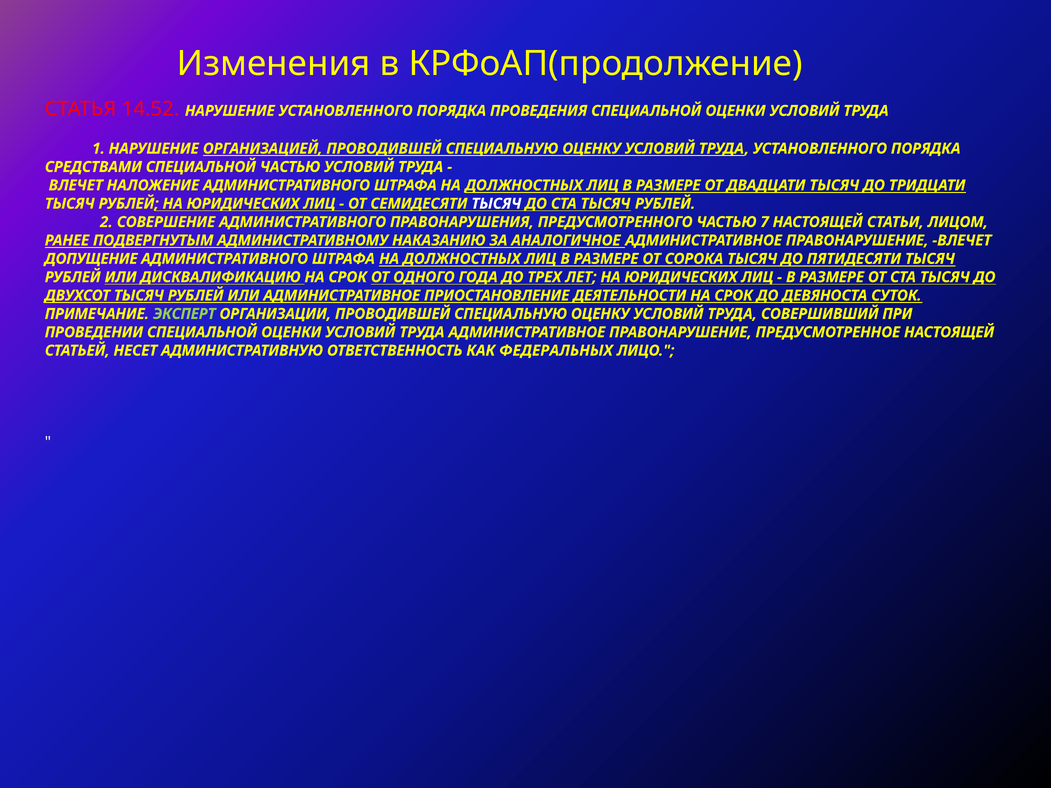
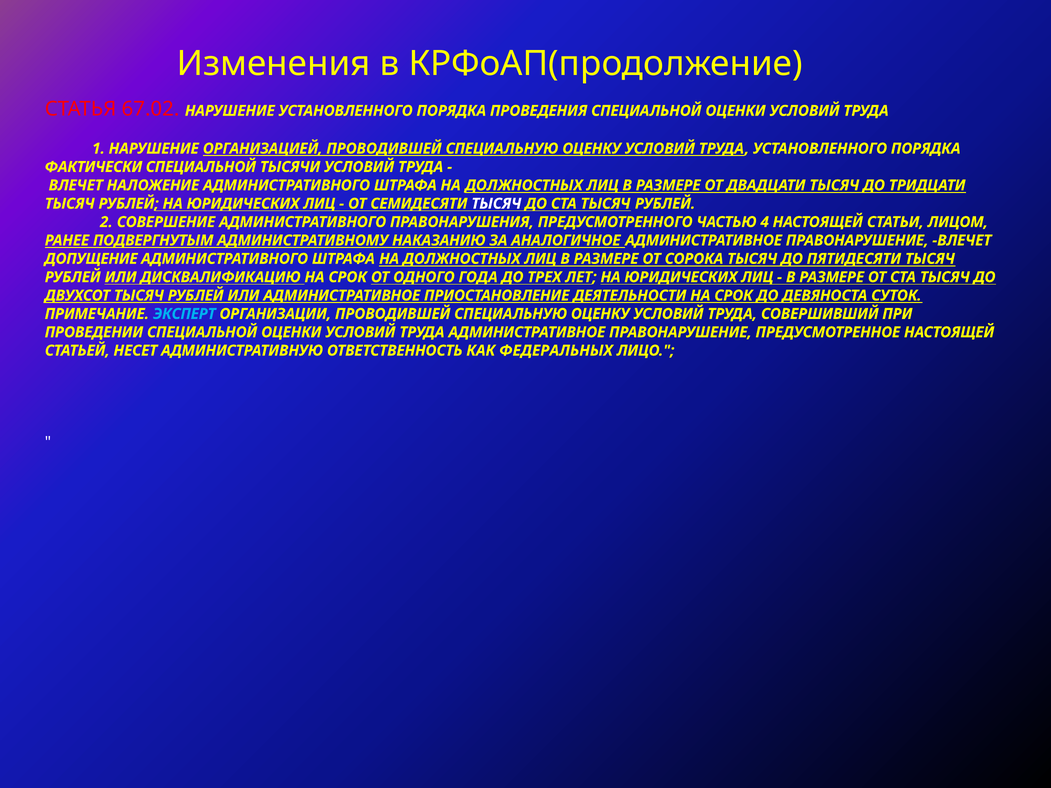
14.52: 14.52 -> 67.02
СРЕДСТВАМИ: СРЕДСТВАМИ -> ФАКТИЧЕСКИ
СПЕЦИАЛЬНОЙ ЧАСТЬЮ: ЧАСТЬЮ -> ТЫСЯЧИ
7: 7 -> 4
ЭКСПЕРТ colour: light green -> light blue
